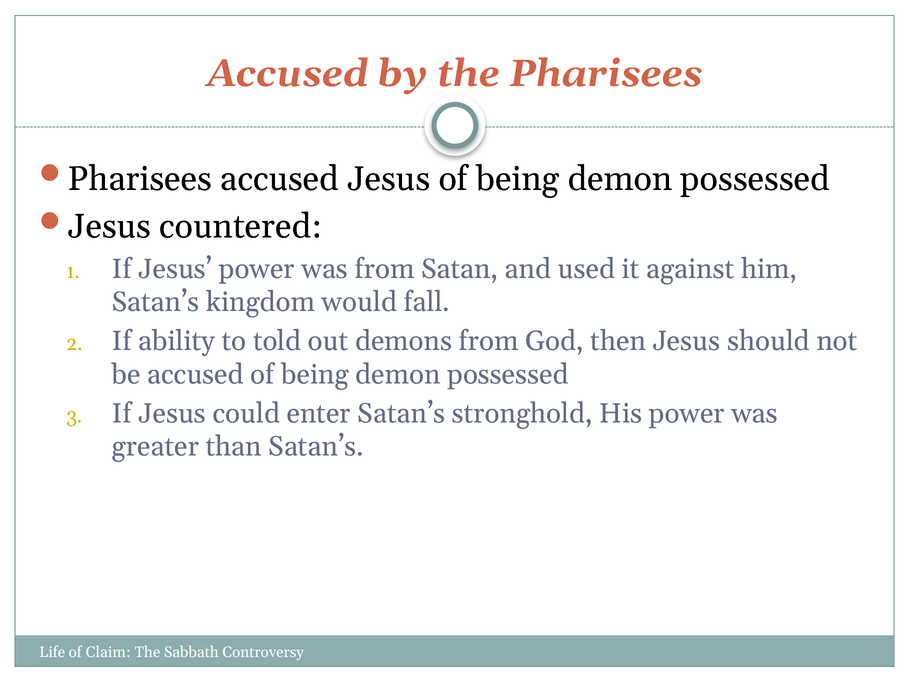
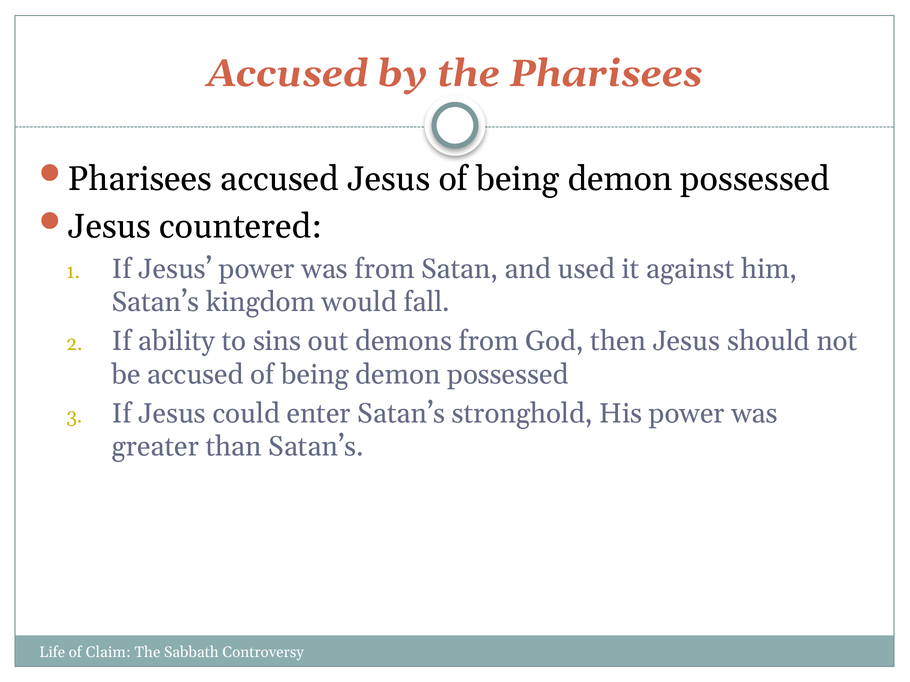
told: told -> sins
